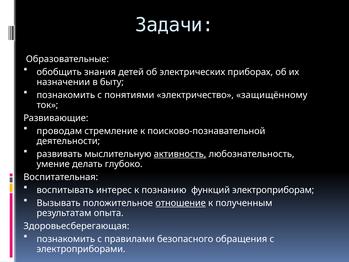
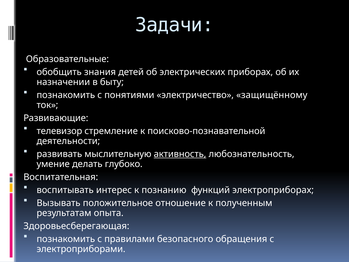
проводам: проводам -> телевизор
электроприборам: электроприборам -> электроприборах
отношение underline: present -> none
